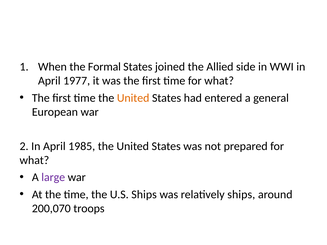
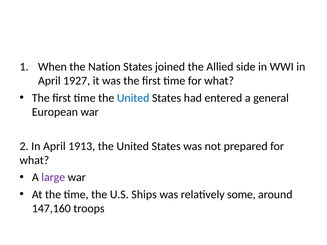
Formal: Formal -> Nation
1977: 1977 -> 1927
United at (133, 98) colour: orange -> blue
1985: 1985 -> 1913
relatively ships: ships -> some
200,070: 200,070 -> 147,160
